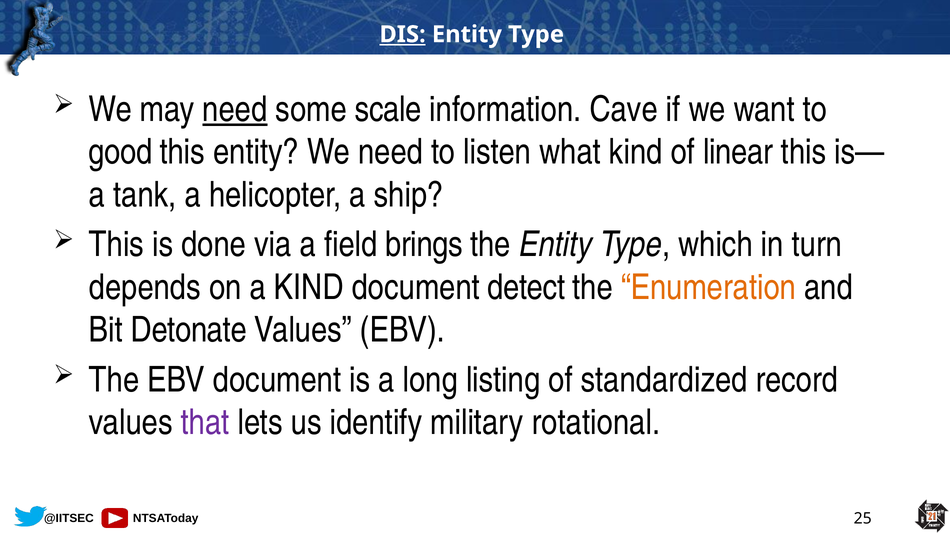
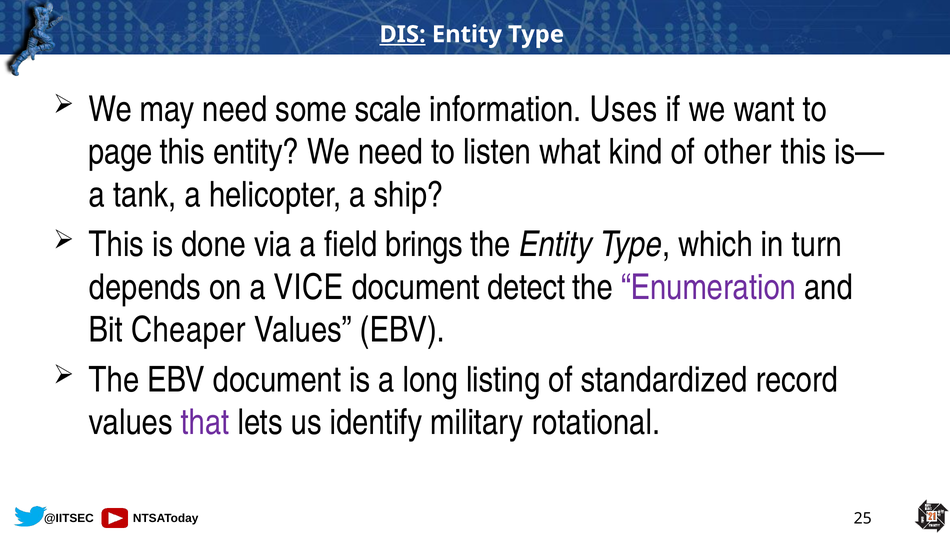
need at (235, 110) underline: present -> none
Cave: Cave -> Uses
good: good -> page
linear: linear -> other
a KIND: KIND -> VICE
Enumeration colour: orange -> purple
Detonate: Detonate -> Cheaper
